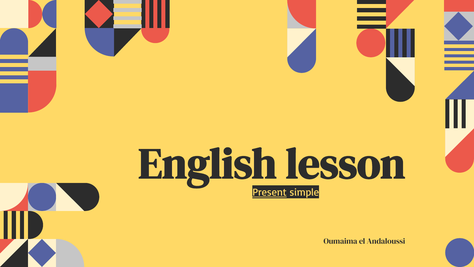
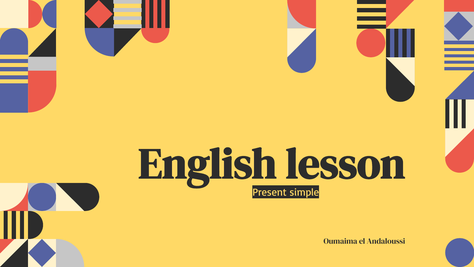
Present underline: present -> none
